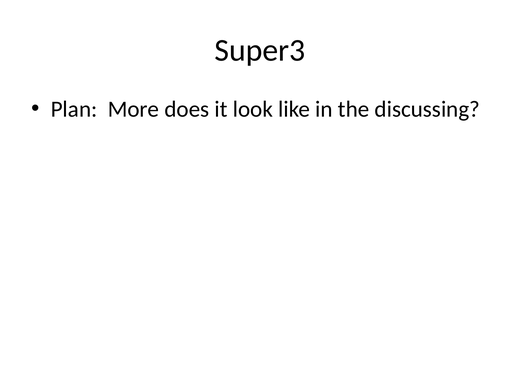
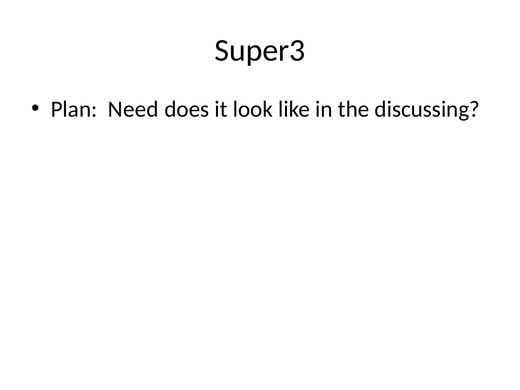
More: More -> Need
